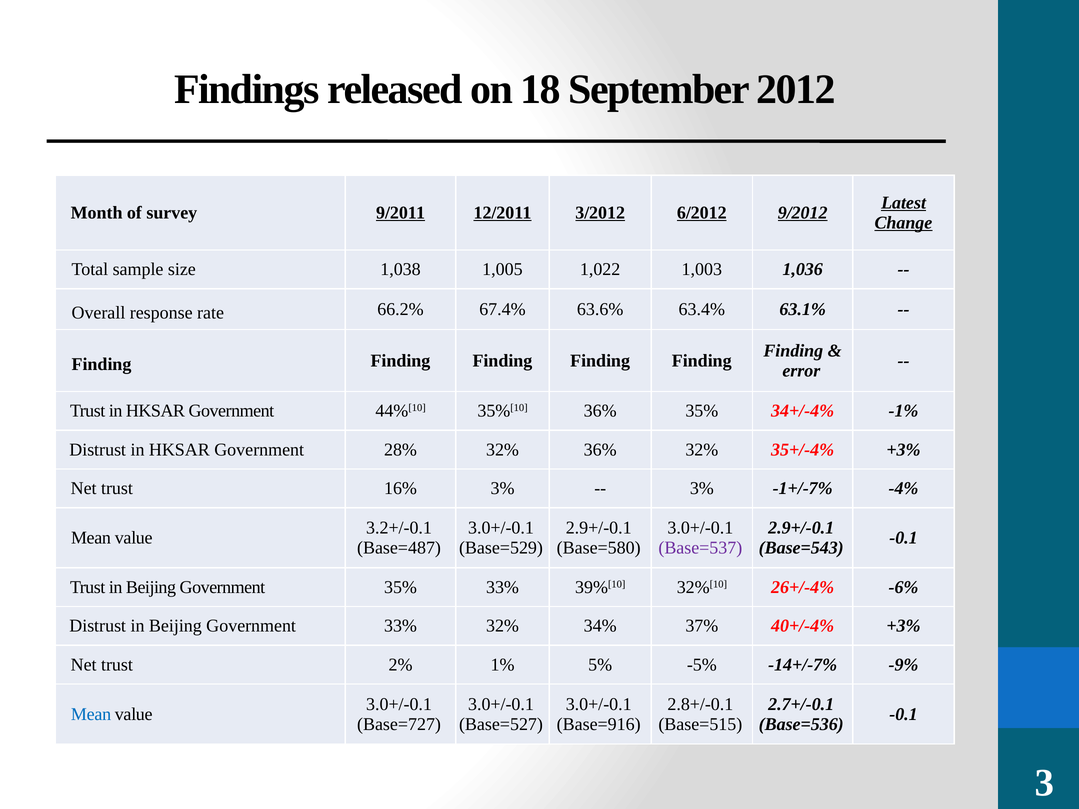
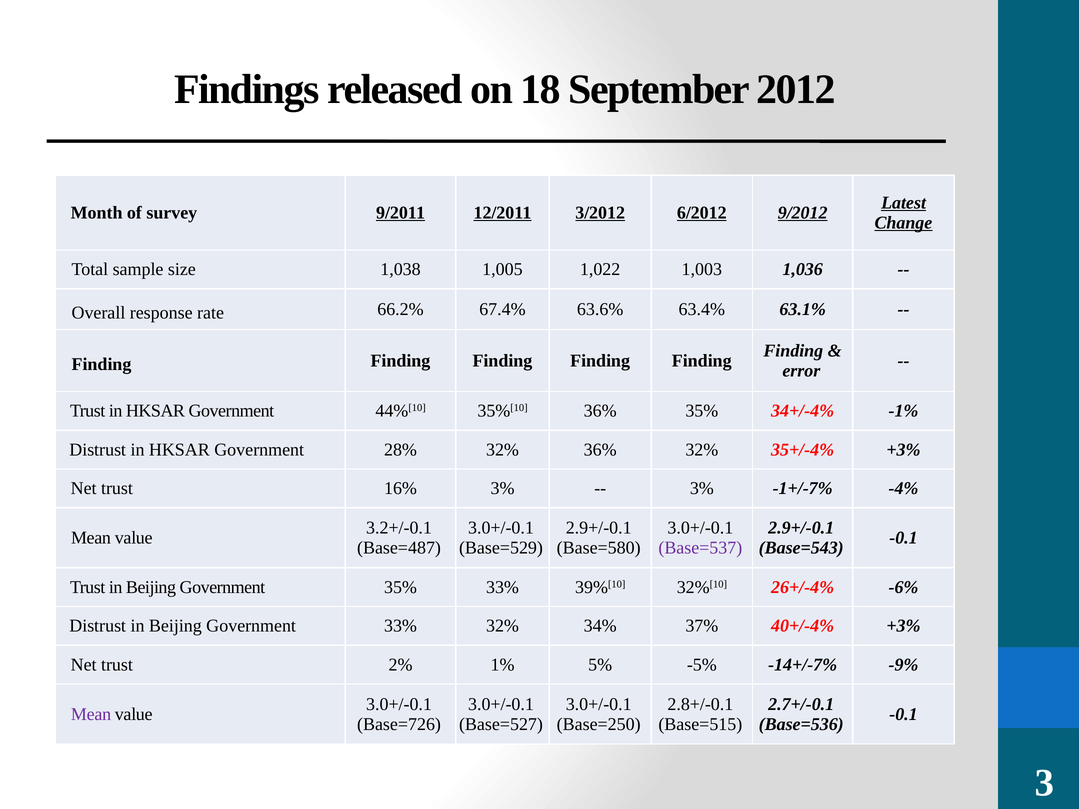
Mean at (91, 714) colour: blue -> purple
Base=727: Base=727 -> Base=726
Base=916: Base=916 -> Base=250
